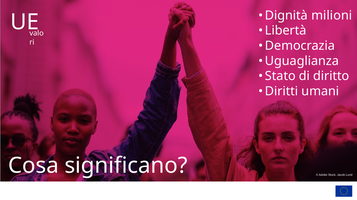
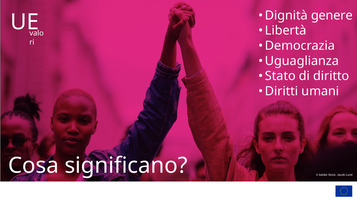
milioni: milioni -> genere
